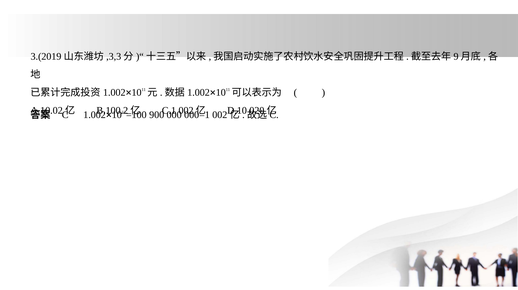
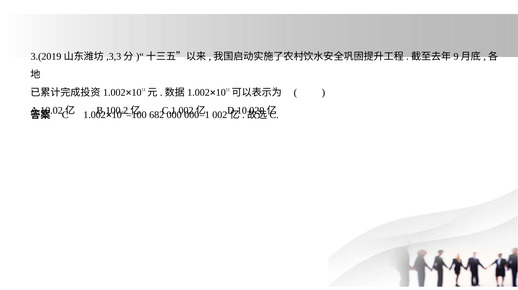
900: 900 -> 682
